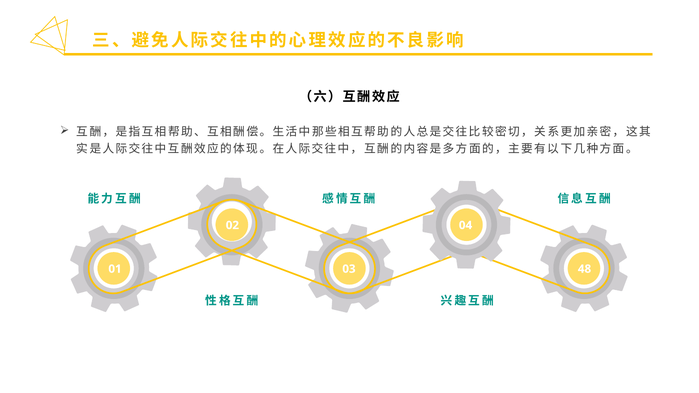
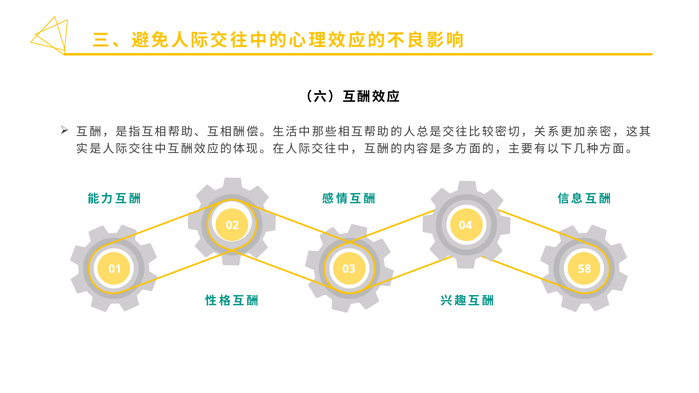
48: 48 -> 58
